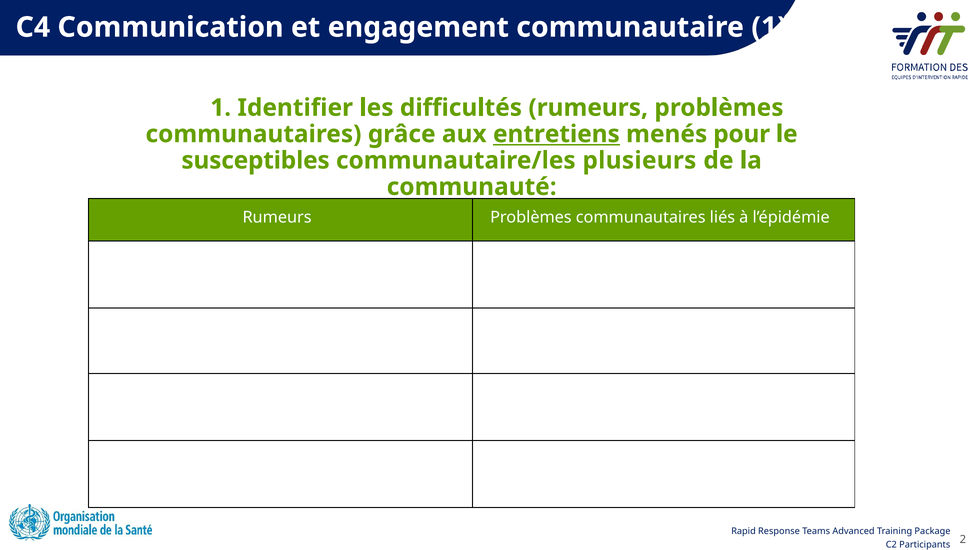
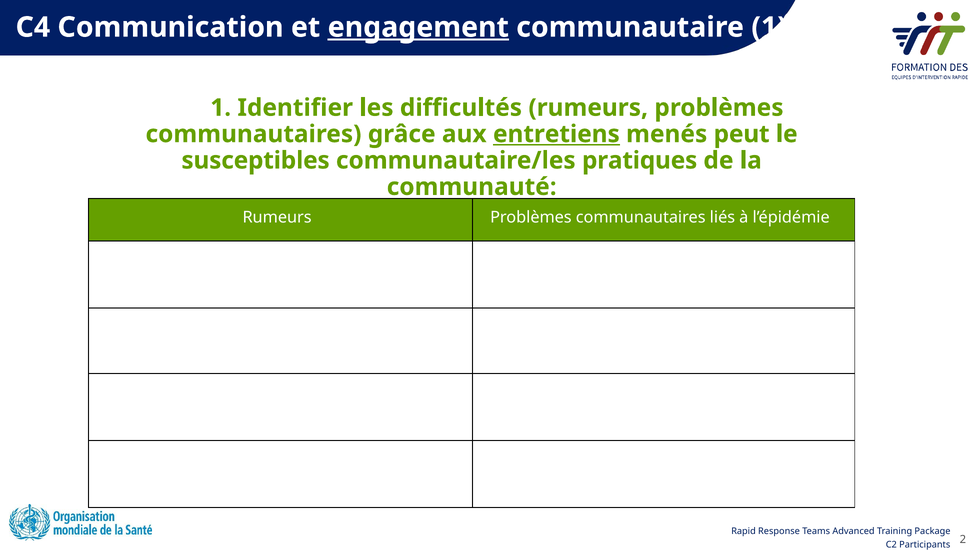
engagement underline: none -> present
pour: pour -> peut
plusieurs: plusieurs -> pratiques
